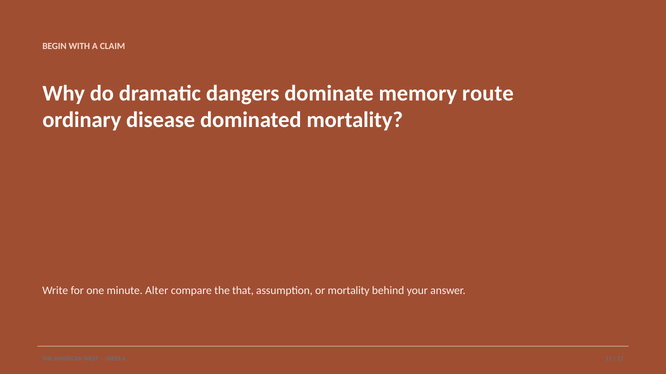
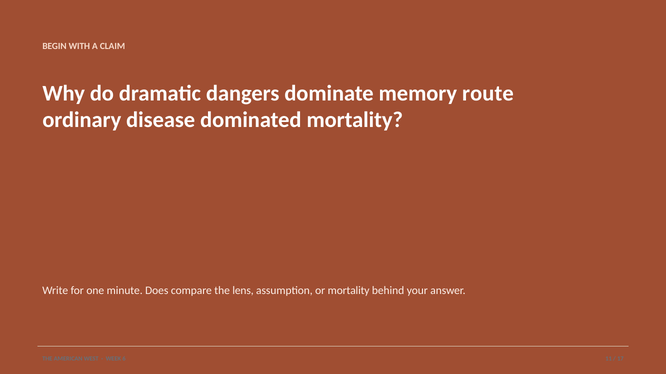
Alter: Alter -> Does
that: that -> lens
